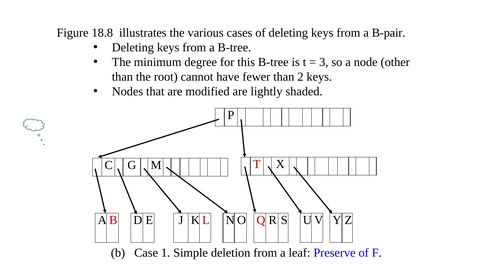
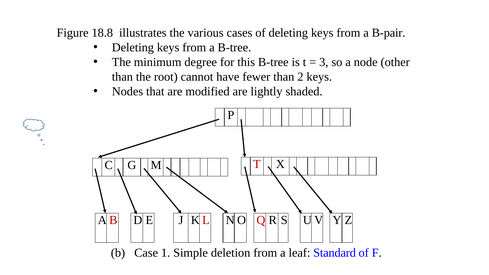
Preserve: Preserve -> Standard
